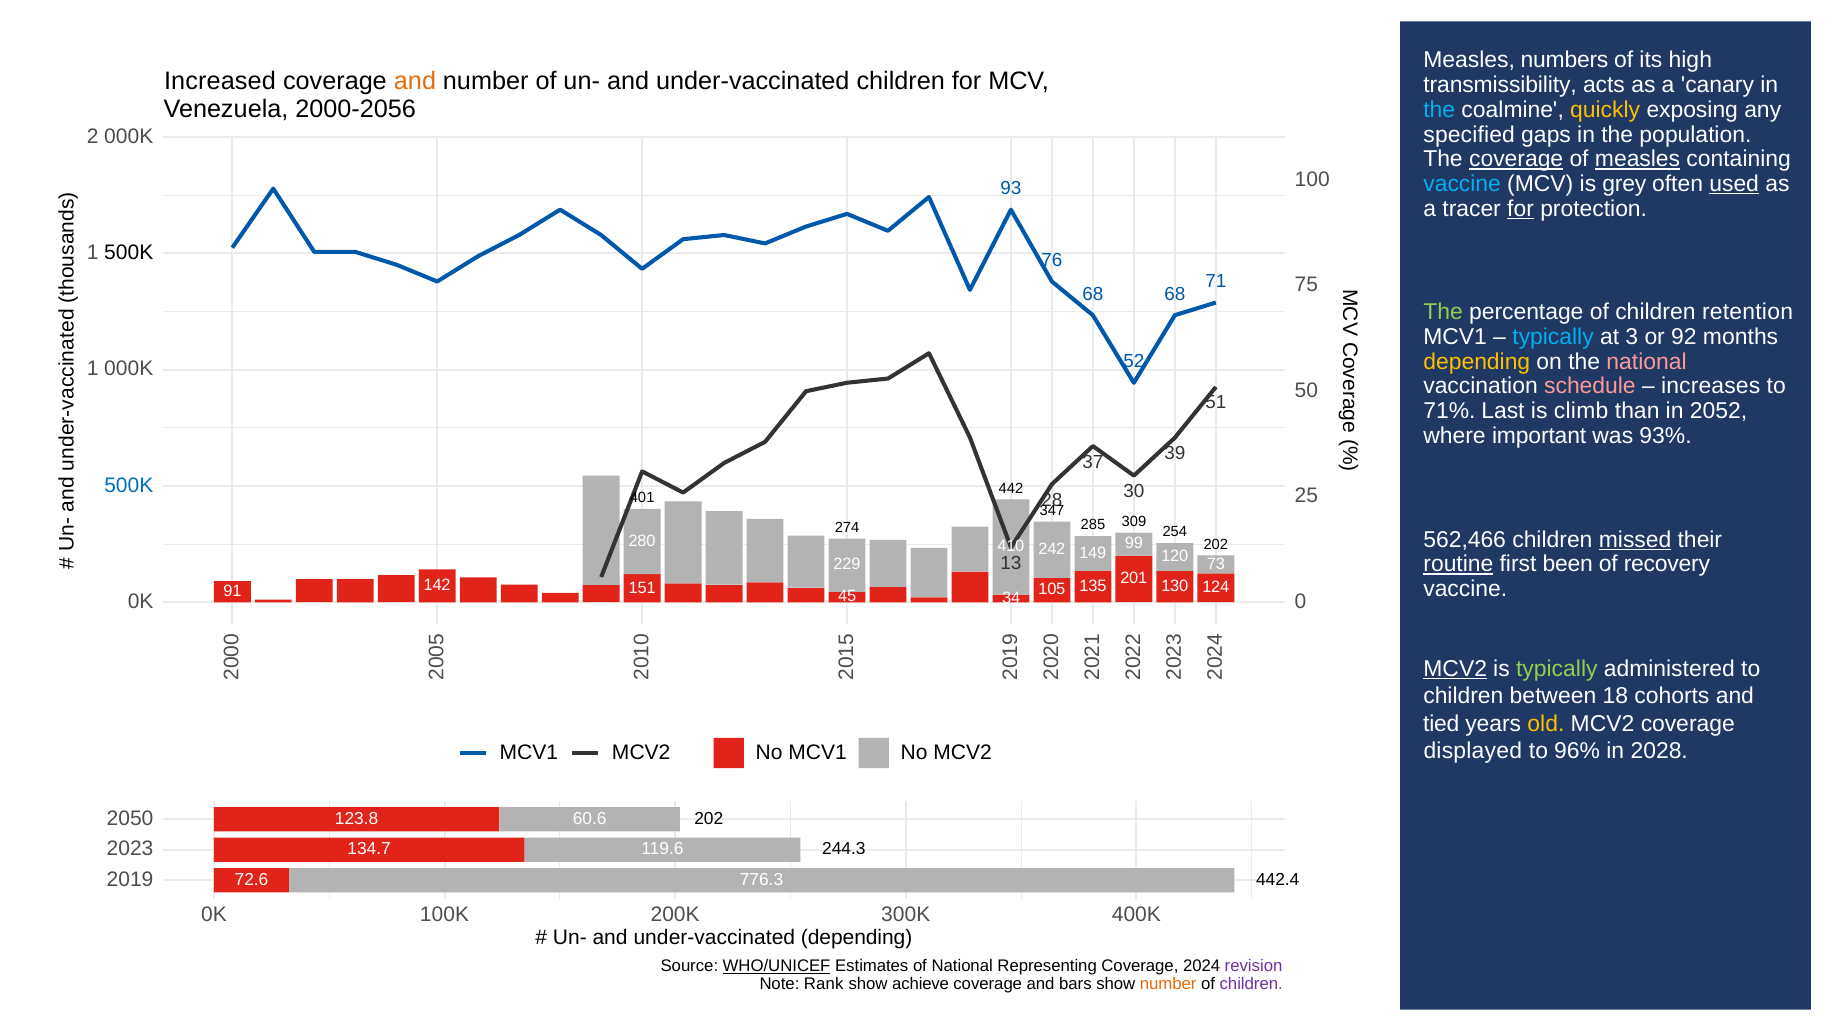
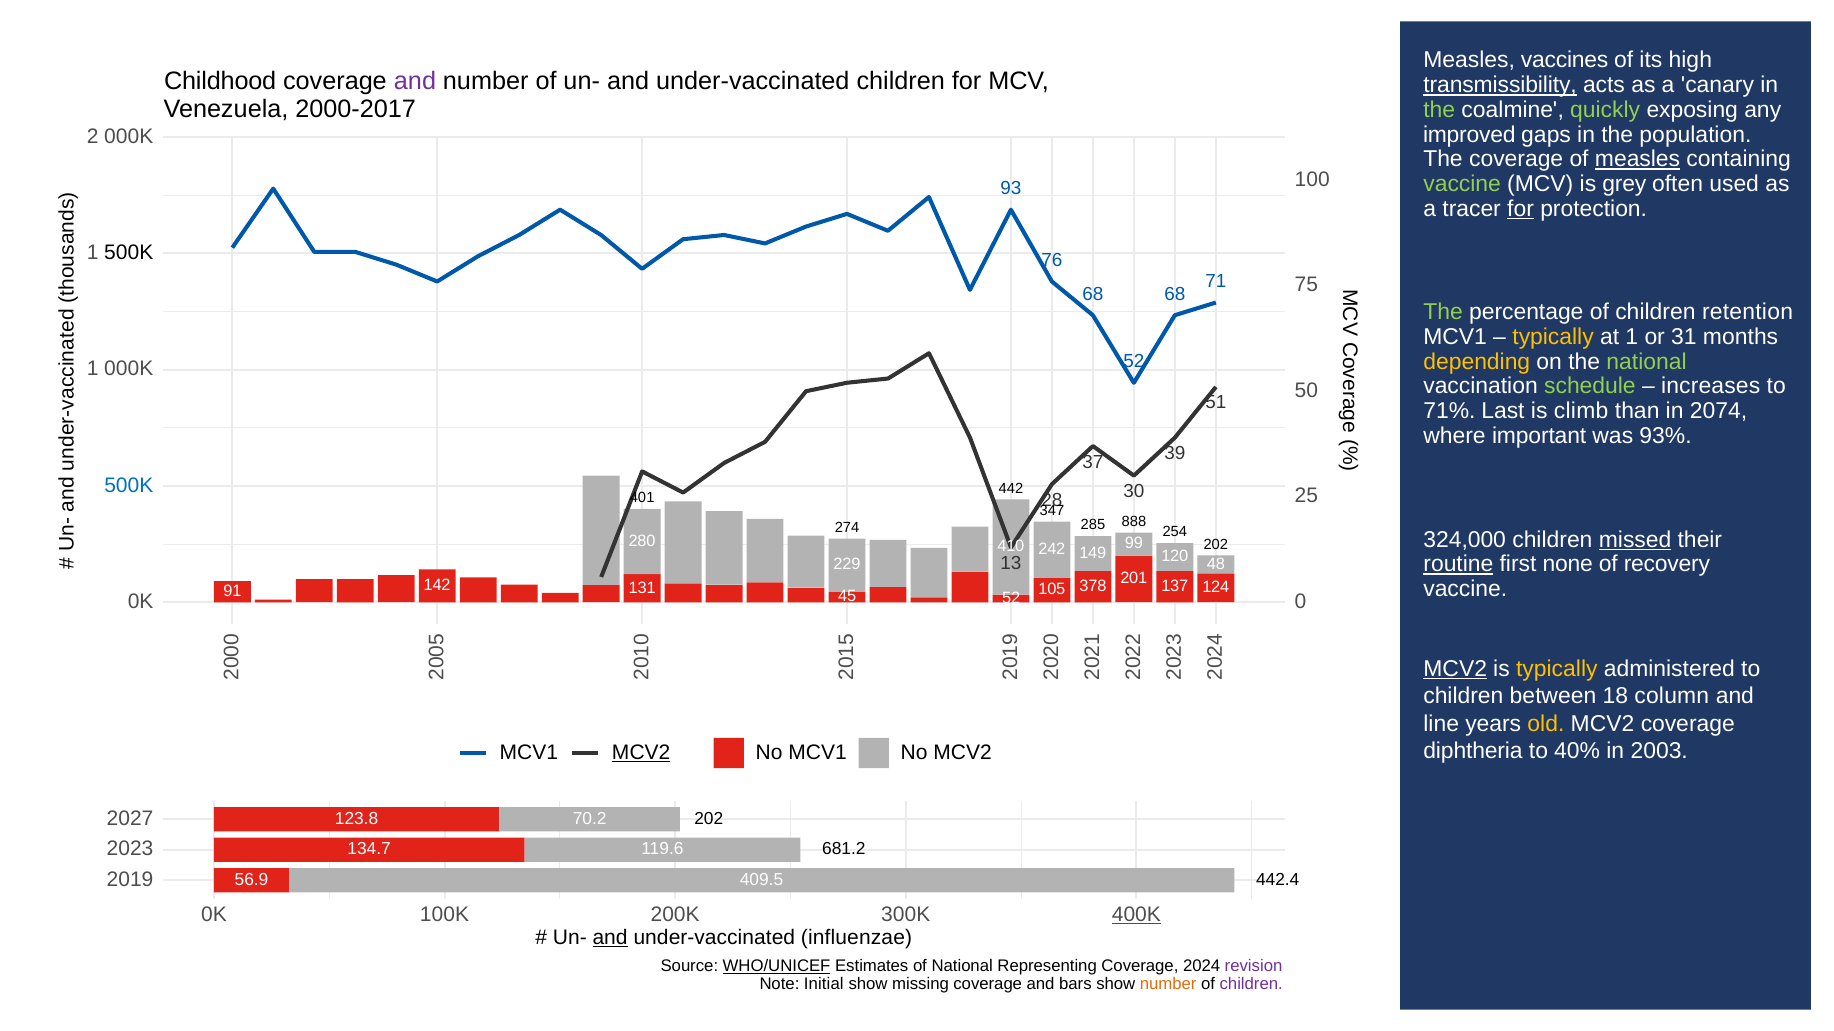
numbers: numbers -> vaccines
Increased: Increased -> Childhood
and at (415, 81) colour: orange -> purple
transmissibility underline: none -> present
2000-2056: 2000-2056 -> 2000-2017
the at (1439, 110) colour: light blue -> light green
quickly colour: yellow -> light green
specified: specified -> improved
coverage at (1516, 159) underline: present -> none
vaccine at (1462, 184) colour: light blue -> light green
used underline: present -> none
typically at (1553, 337) colour: light blue -> yellow
at 3: 3 -> 1
92: 92 -> 31
national at (1647, 362) colour: pink -> light green
schedule colour: pink -> light green
2052: 2052 -> 2074
309: 309 -> 888
562,466: 562,466 -> 324,000
73: 73 -> 48
been: been -> none
135: 135 -> 378
130: 130 -> 137
151: 151 -> 131
45 34: 34 -> 52
typically at (1557, 669) colour: light green -> yellow
cohorts: cohorts -> column
tied: tied -> line
displayed: displayed -> diphtheria
96%: 96% -> 40%
2028: 2028 -> 2003
MCV2 at (641, 753) underline: none -> present
2050: 2050 -> 2027
60.6: 60.6 -> 70.2
244.3: 244.3 -> 681.2
72.6: 72.6 -> 56.9
776.3: 776.3 -> 409.5
400K underline: none -> present
and at (610, 938) underline: none -> present
under-vaccinated depending: depending -> influenzae
Rank: Rank -> Initial
achieve: achieve -> missing
